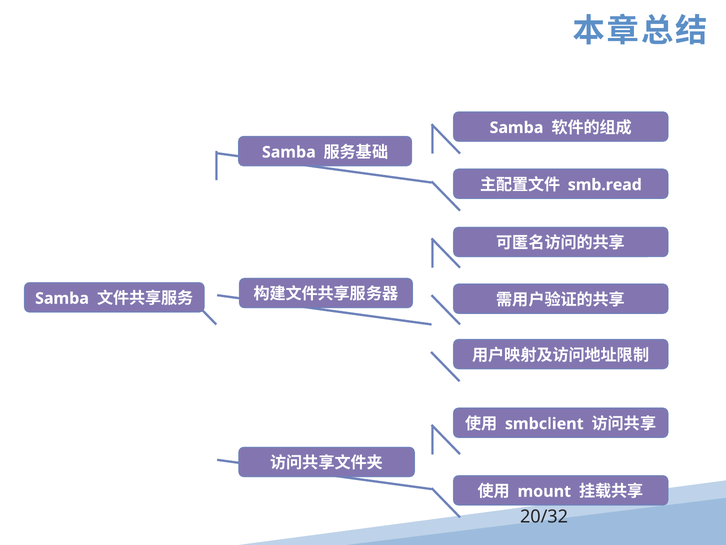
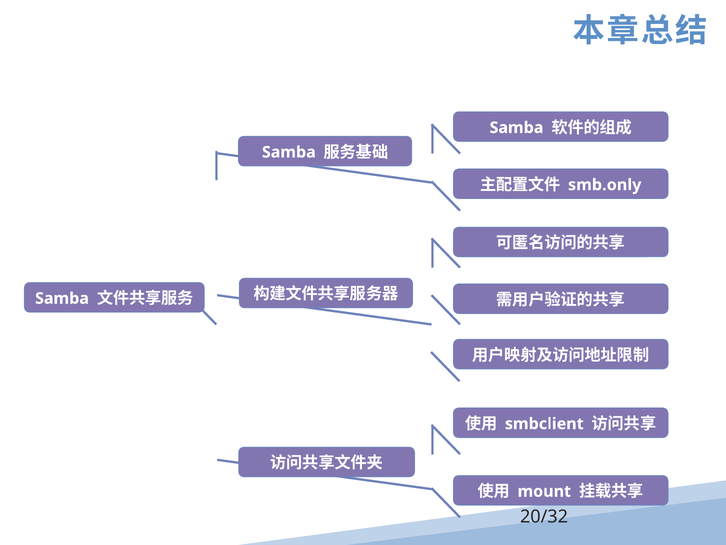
smb.read: smb.read -> smb.only
